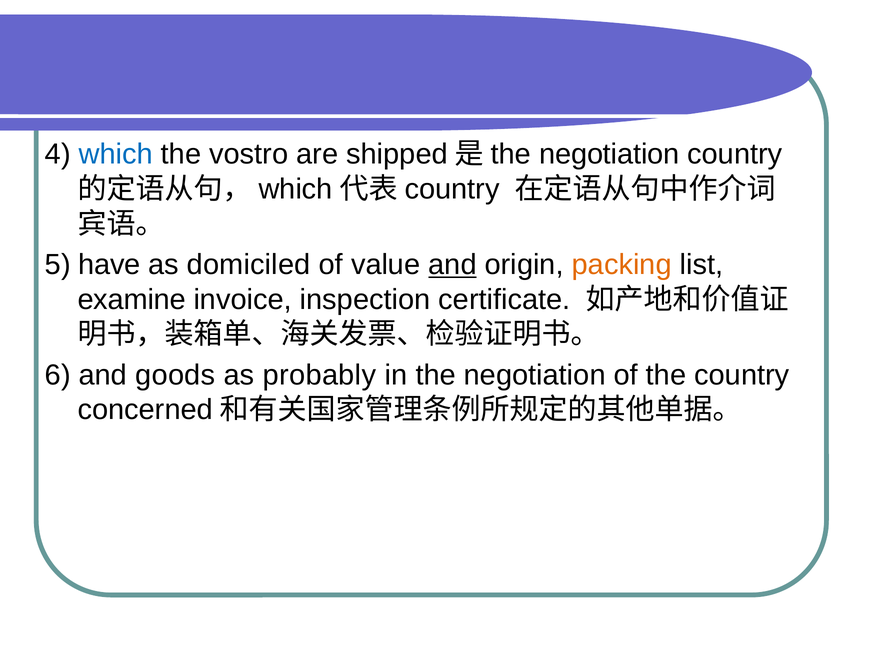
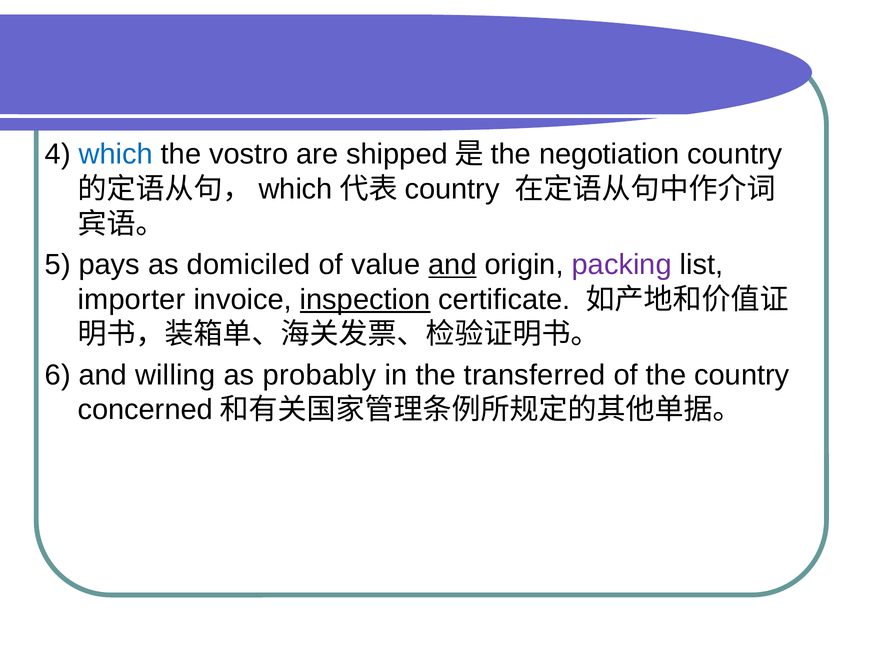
have: have -> pays
packing colour: orange -> purple
examine: examine -> importer
inspection underline: none -> present
goods: goods -> willing
the negotiation: negotiation -> transferred
